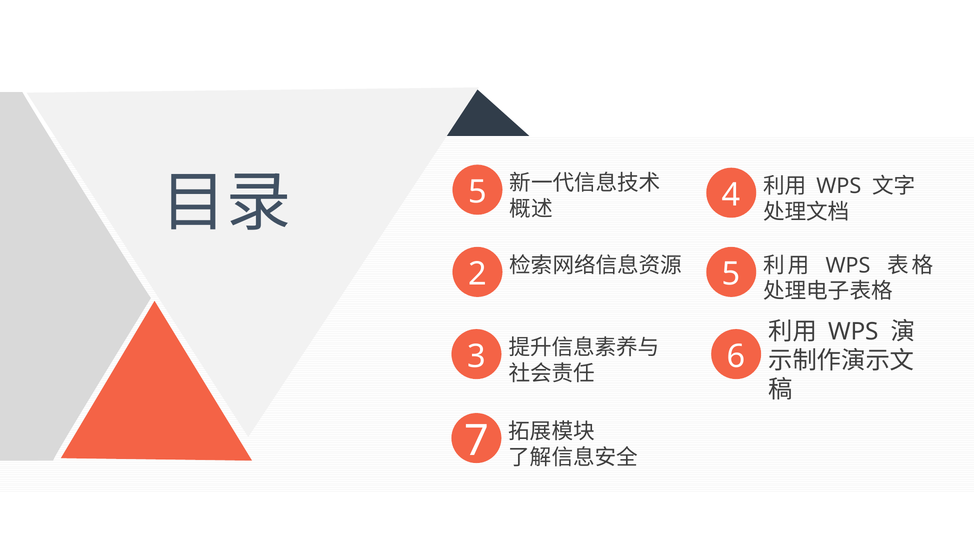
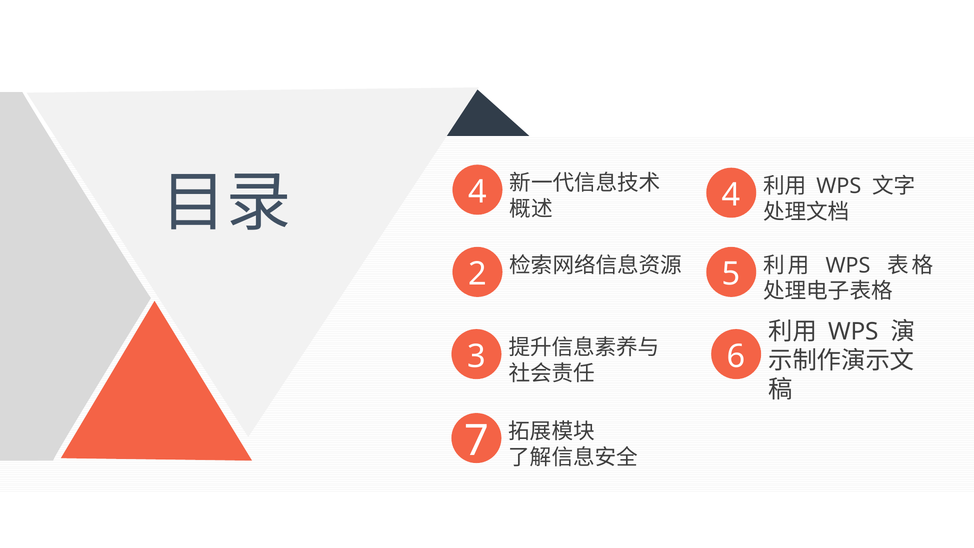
5 at (477, 192): 5 -> 4
